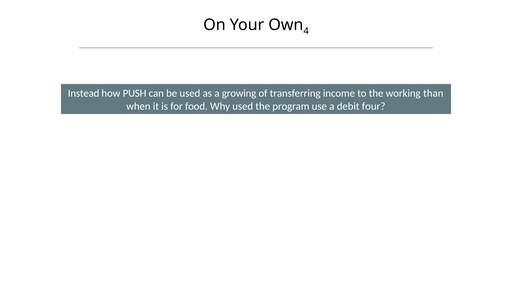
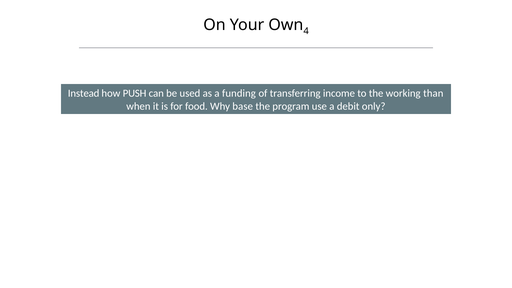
growing: growing -> funding
Why used: used -> base
four: four -> only
